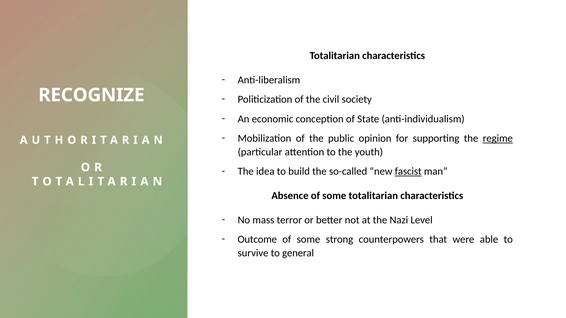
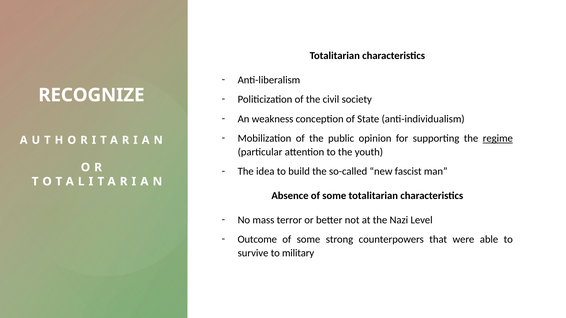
economic: economic -> weakness
fascist underline: present -> none
general: general -> military
